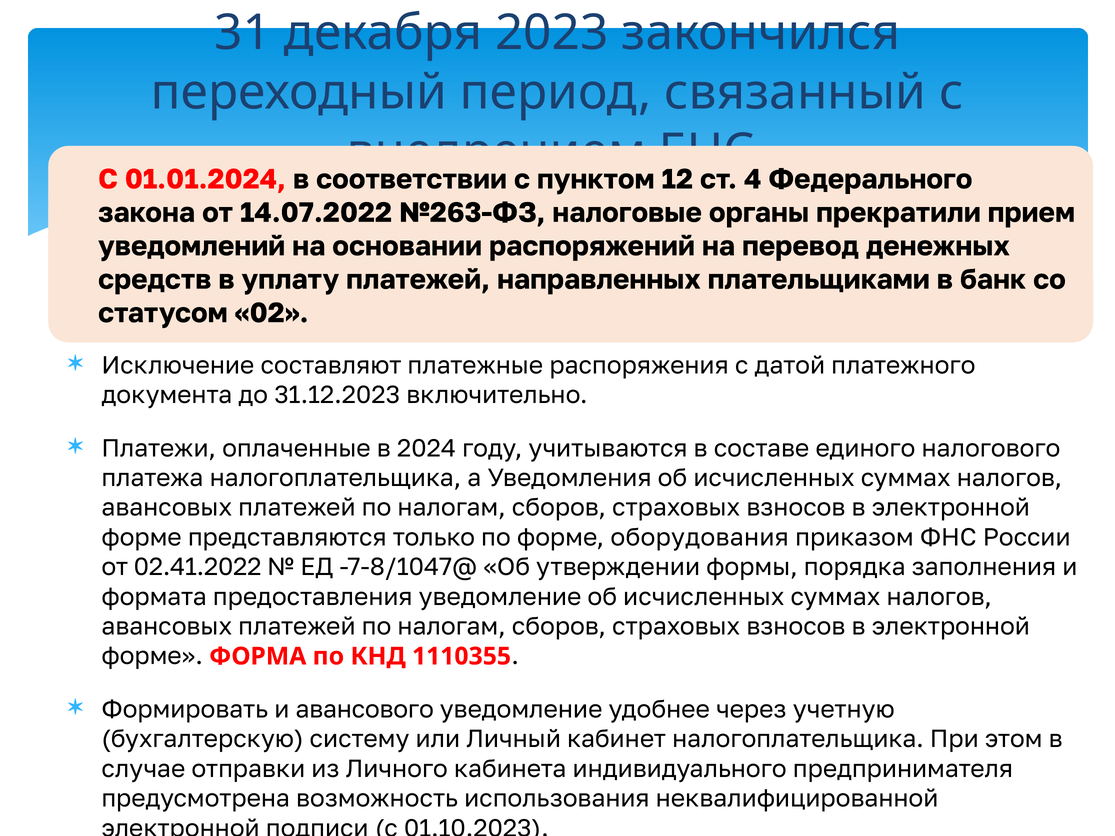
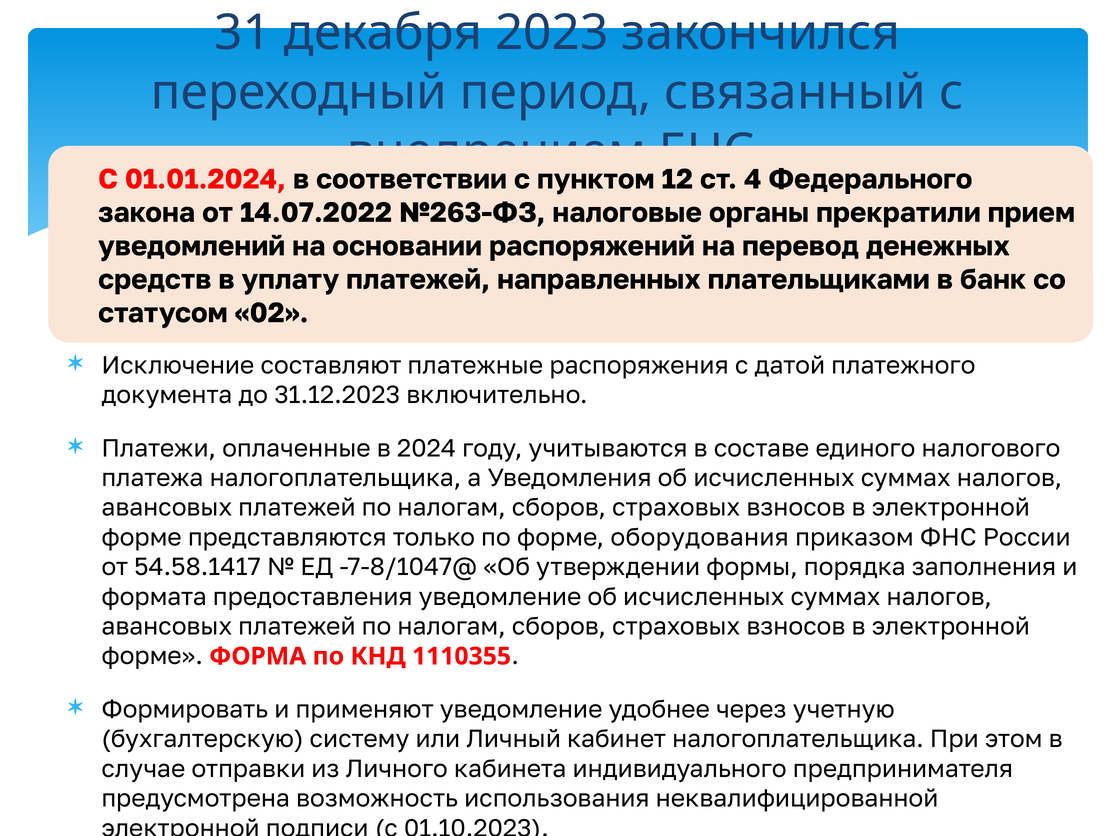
02.41.2022: 02.41.2022 -> 54.58.1417
авансового: авансового -> применяют
